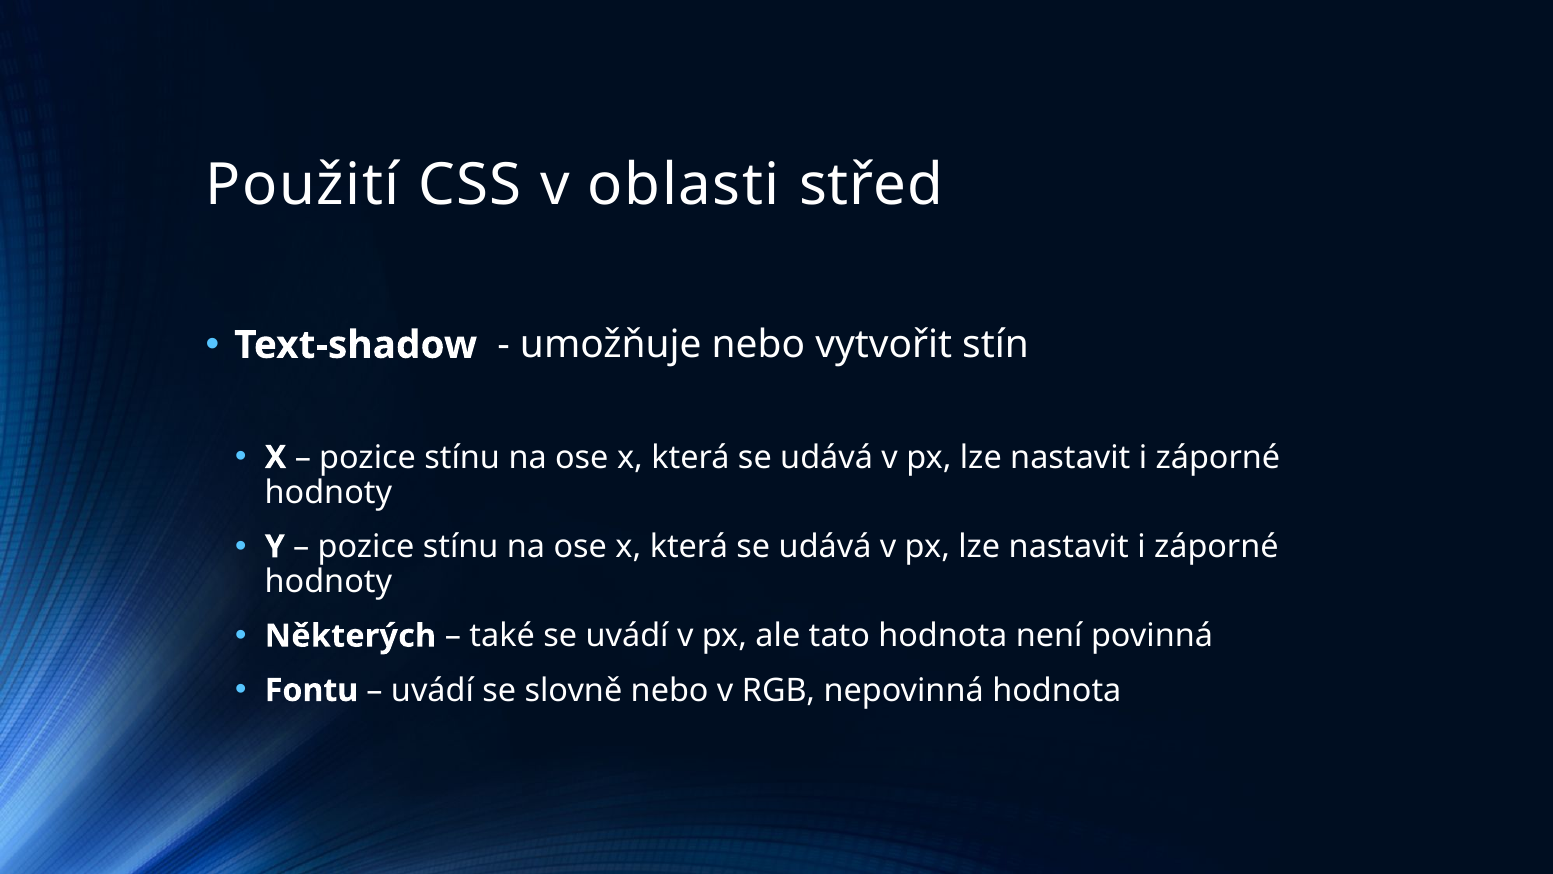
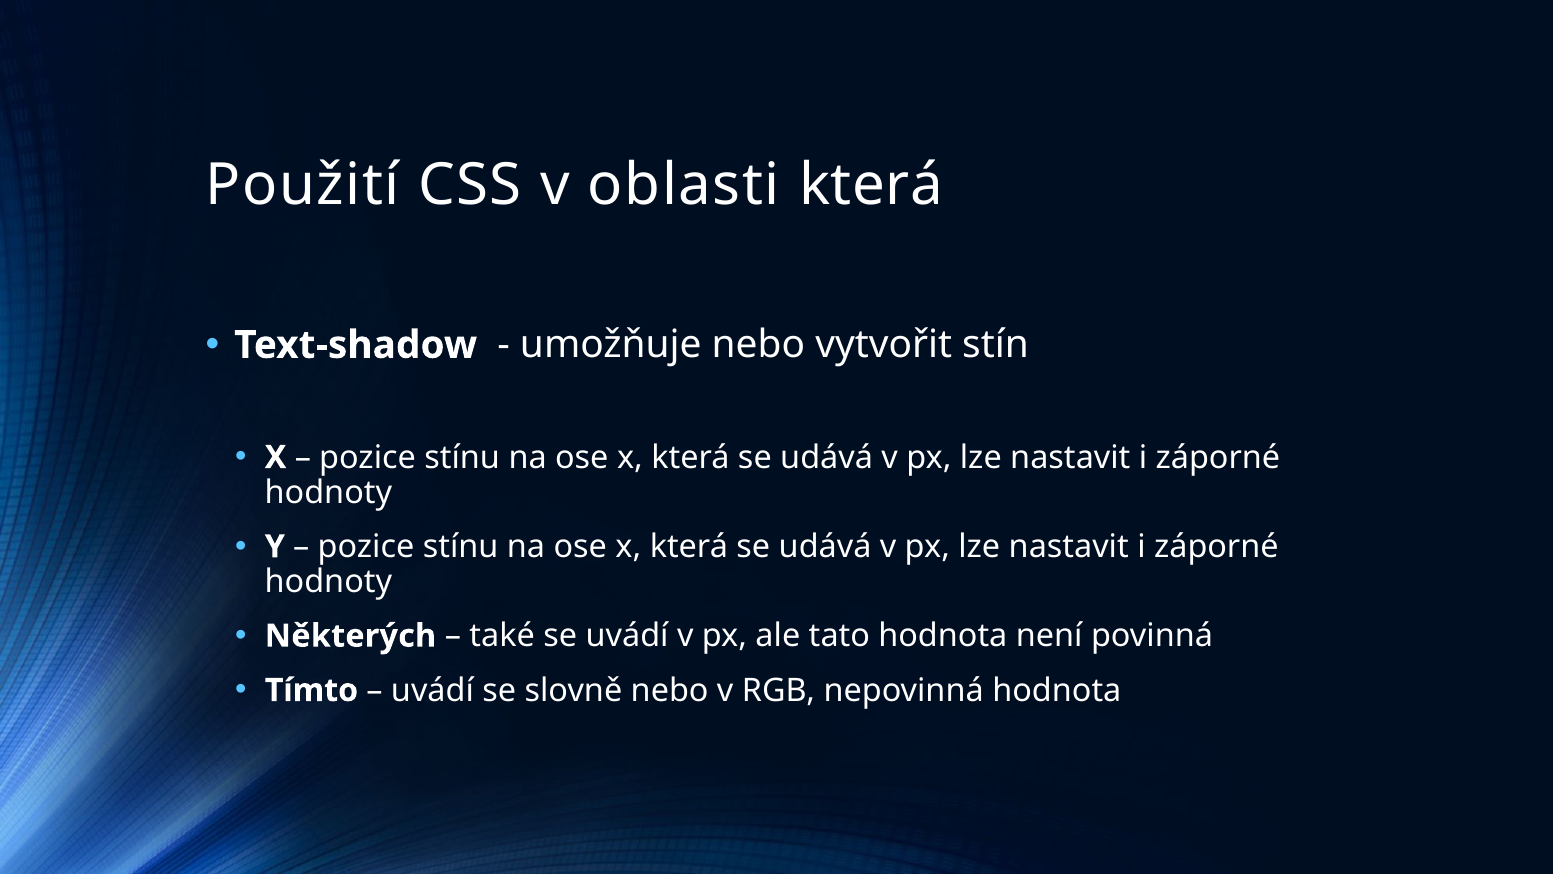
oblasti střed: střed -> která
Fontu: Fontu -> Tímto
